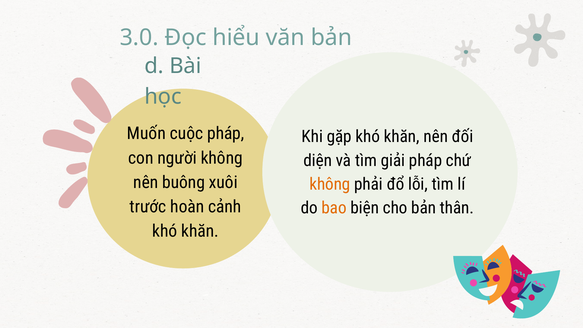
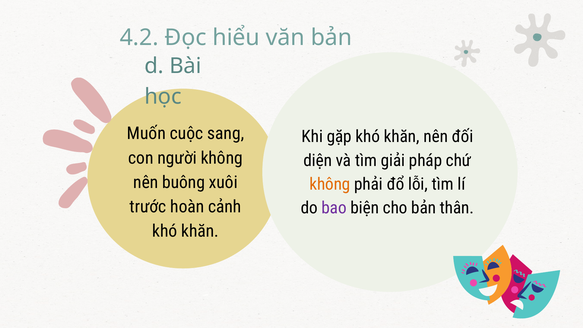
3.0: 3.0 -> 4.2
cuộc pháp: pháp -> sang
bao colour: orange -> purple
